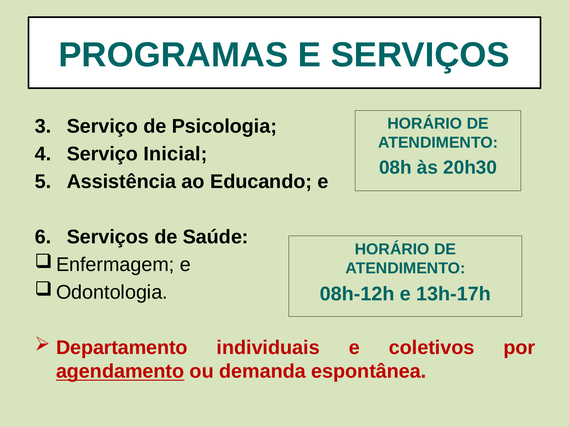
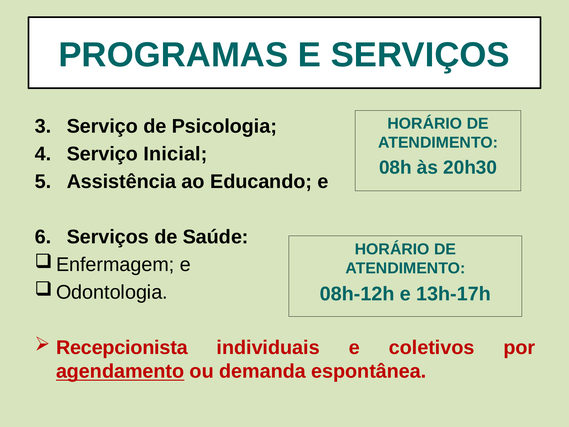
Departamento: Departamento -> Recepcionista
